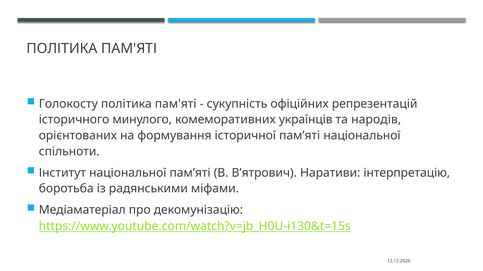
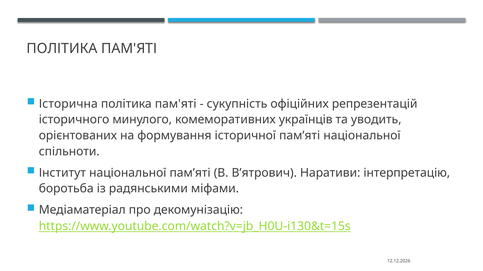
Голокосту: Голокосту -> Історична
народів: народів -> уводить
